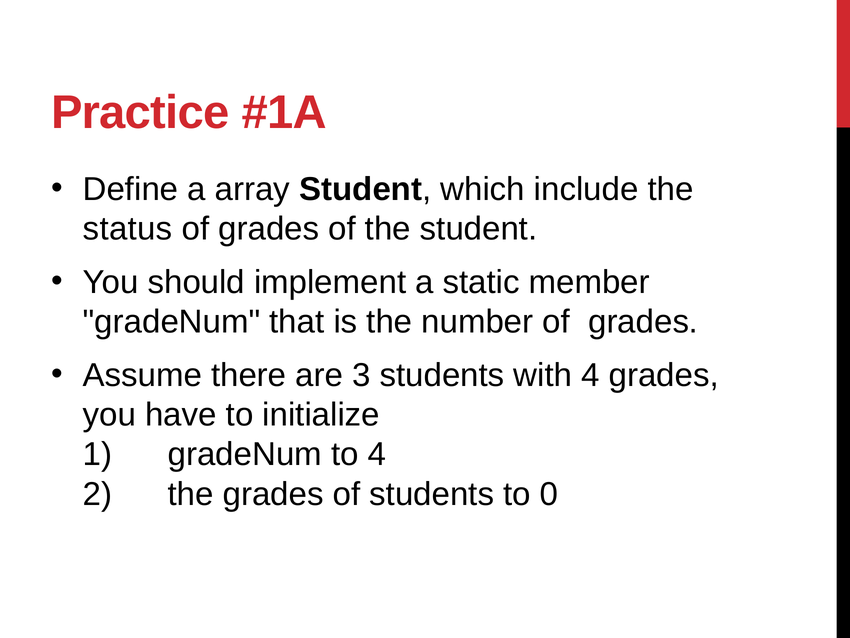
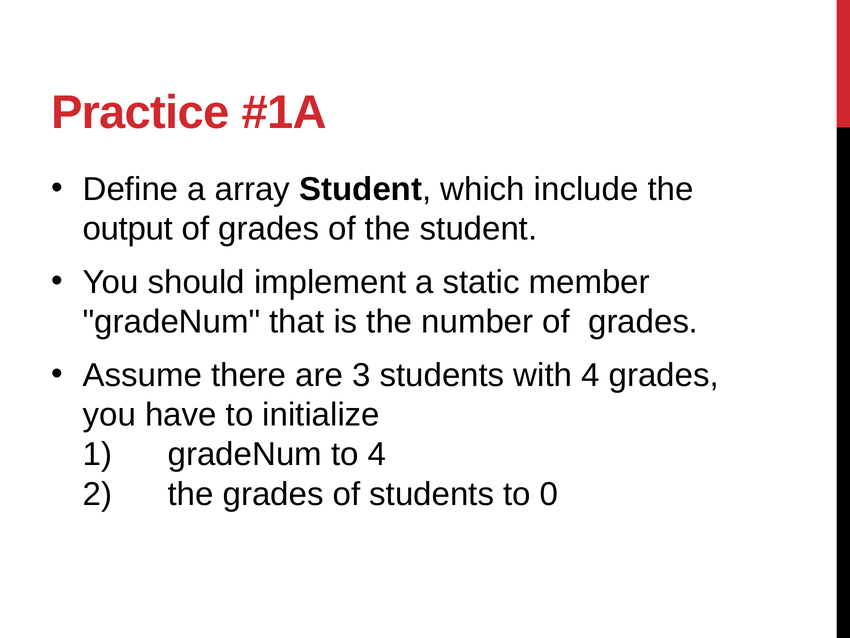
status: status -> output
